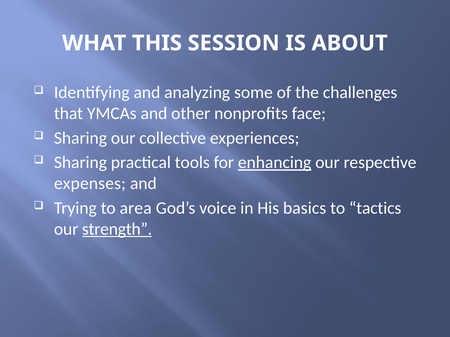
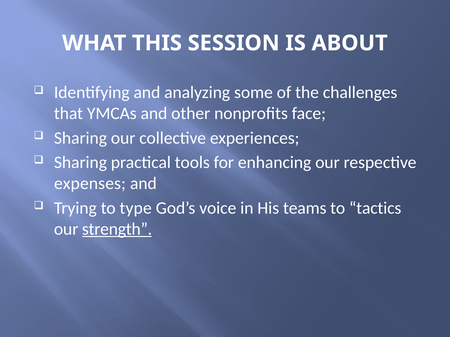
enhancing underline: present -> none
area: area -> type
basics: basics -> teams
